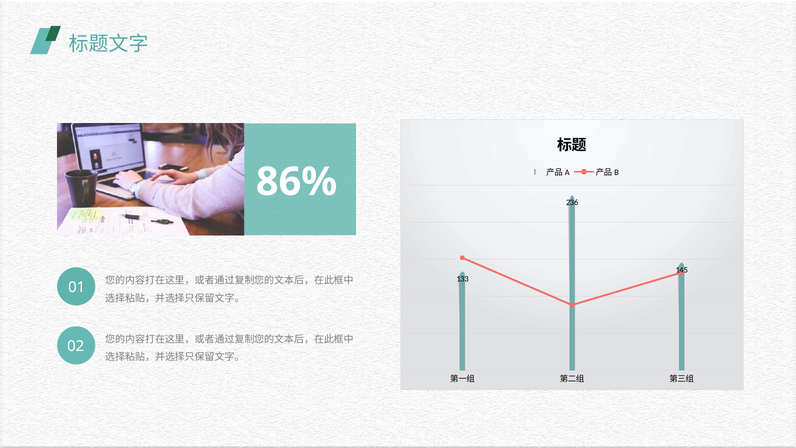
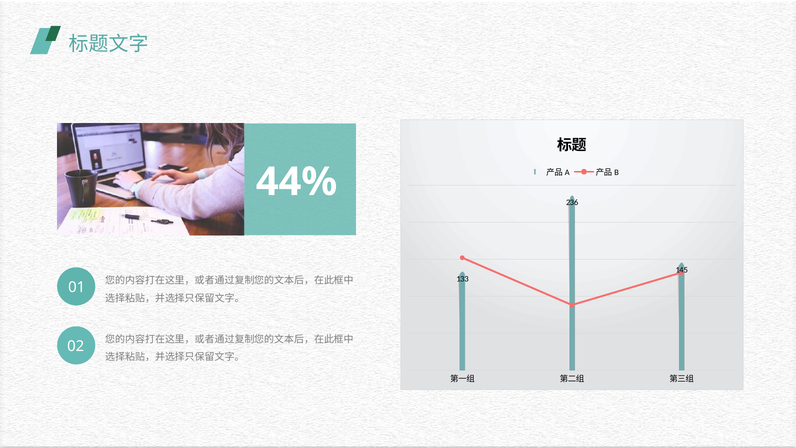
86%: 86% -> 44%
